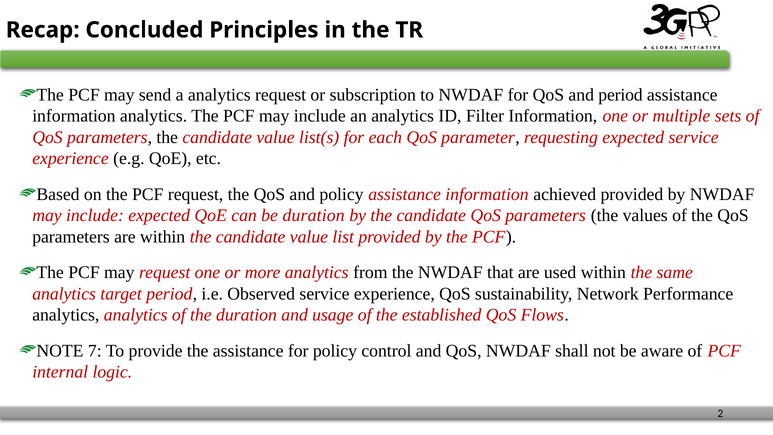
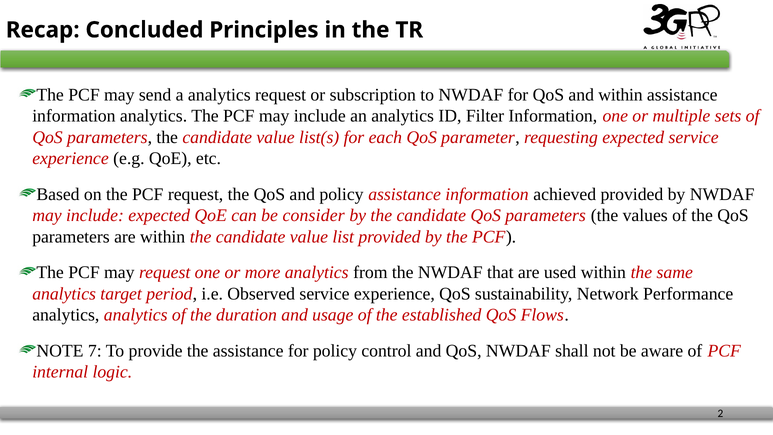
and period: period -> within
be duration: duration -> consider
